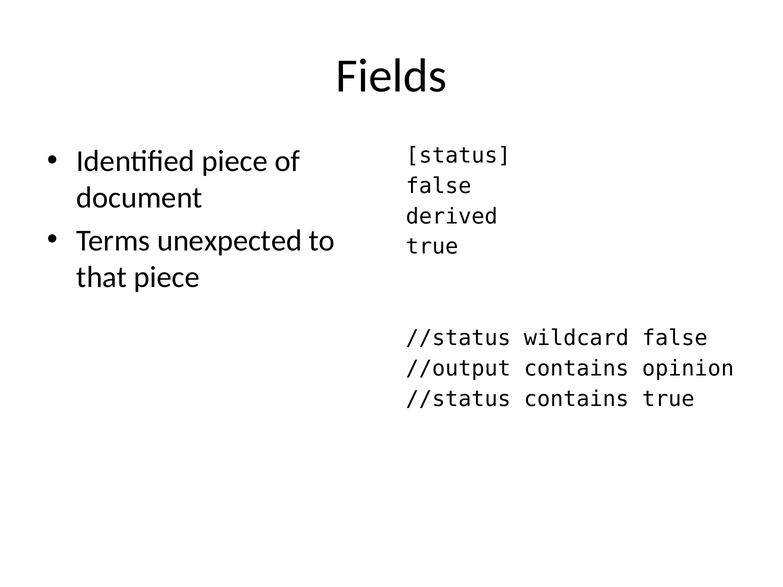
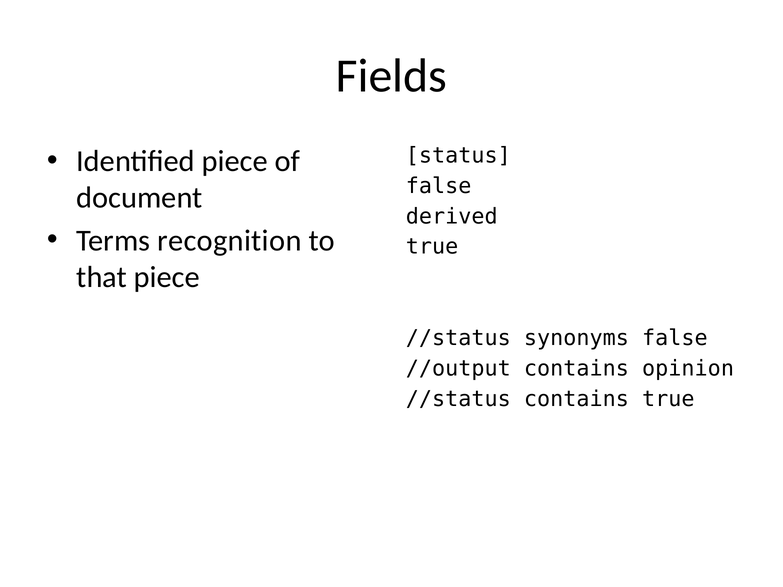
unexpected: unexpected -> recognition
wildcard: wildcard -> synonyms
